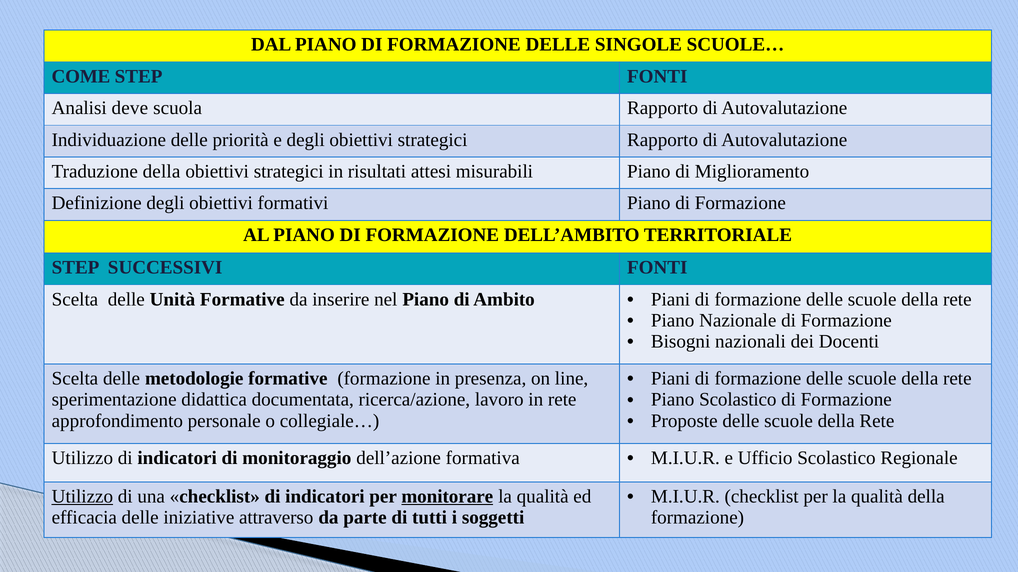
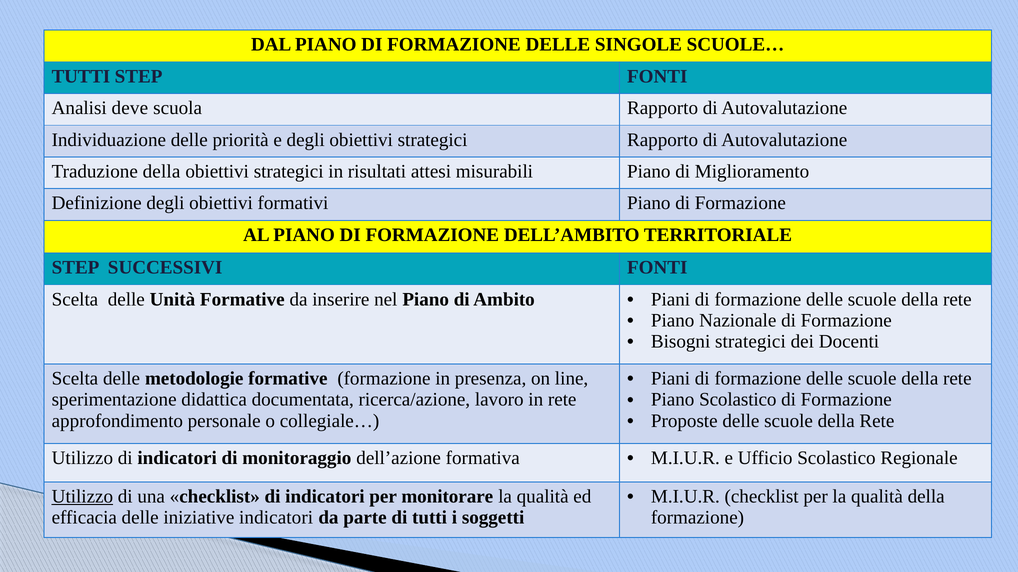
COME at (81, 76): COME -> TUTTI
Bisogni nazionali: nazionali -> strategici
monitorare underline: present -> none
iniziative attraverso: attraverso -> indicatori
